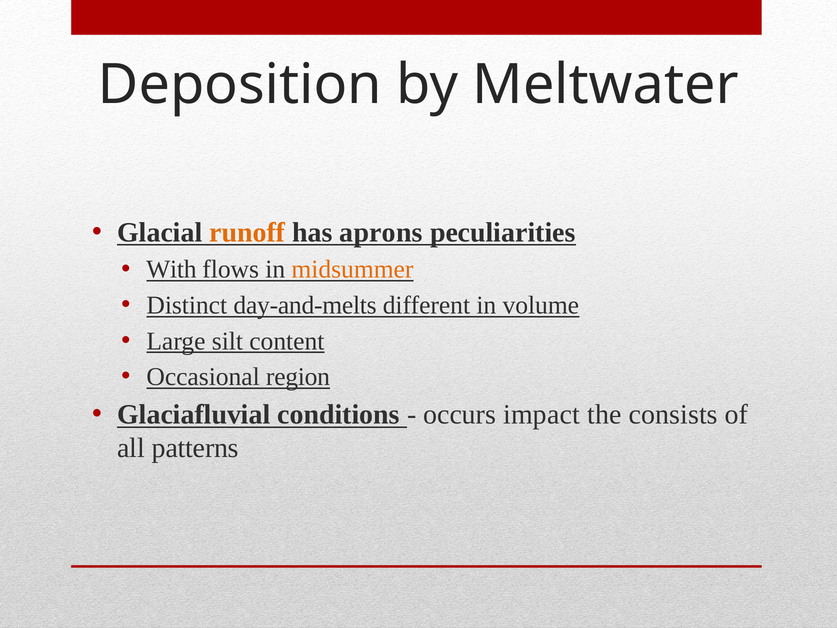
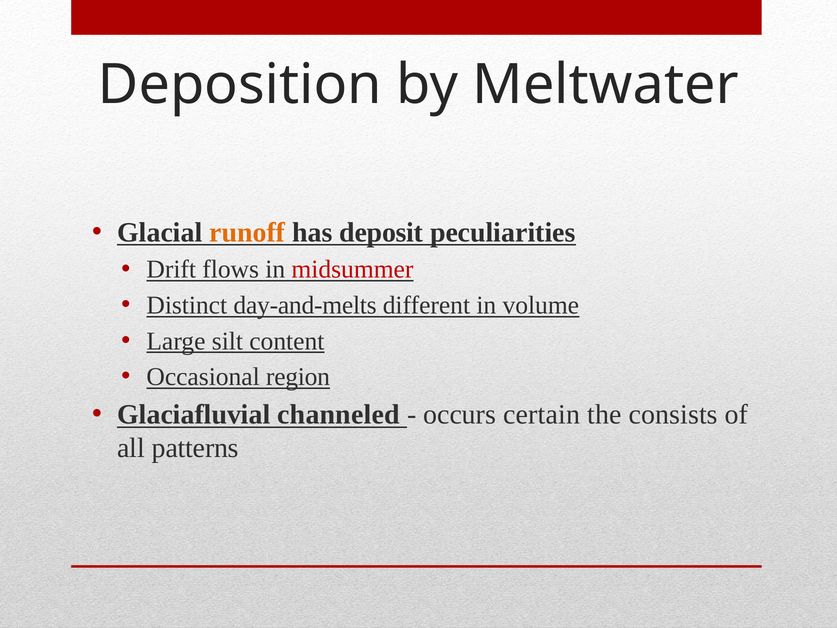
aprons: aprons -> deposit
With: With -> Drift
midsummer colour: orange -> red
conditions: conditions -> channeled
impact: impact -> certain
